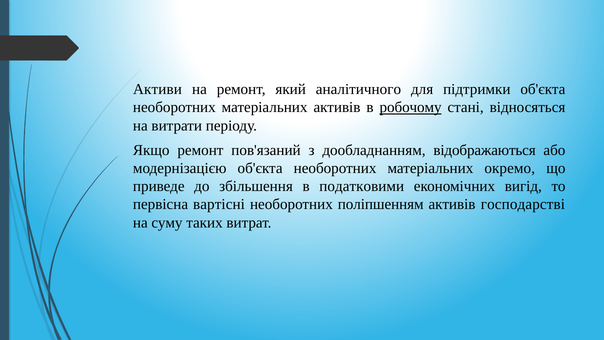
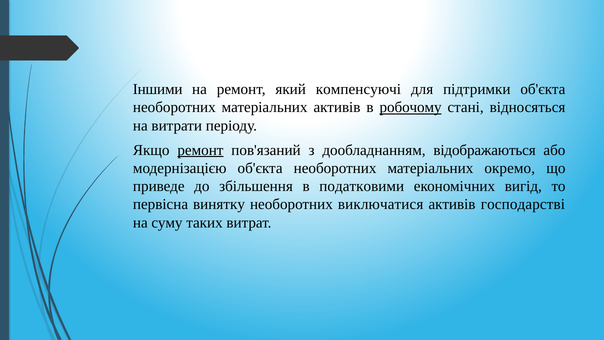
Активи: Активи -> Іншими
аналітичного: аналітичного -> компенсуючі
ремонт at (200, 150) underline: none -> present
вартісні: вартісні -> винятку
поліпшенням: поліпшенням -> виключатися
